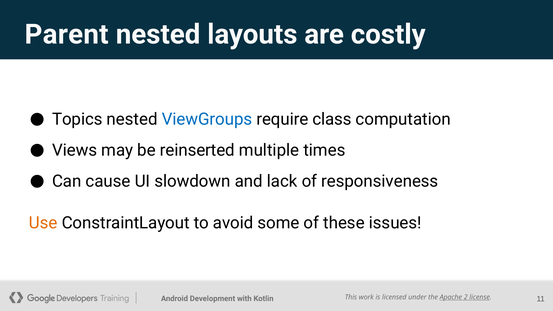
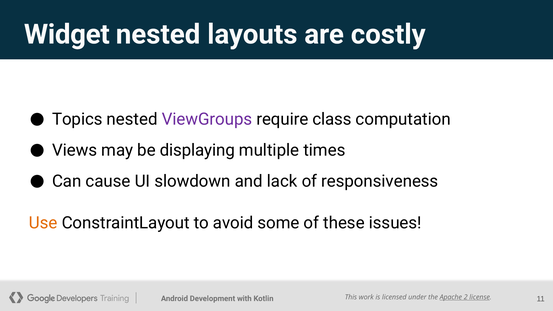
Parent: Parent -> Widget
ViewGroups colour: blue -> purple
reinserted: reinserted -> displaying
